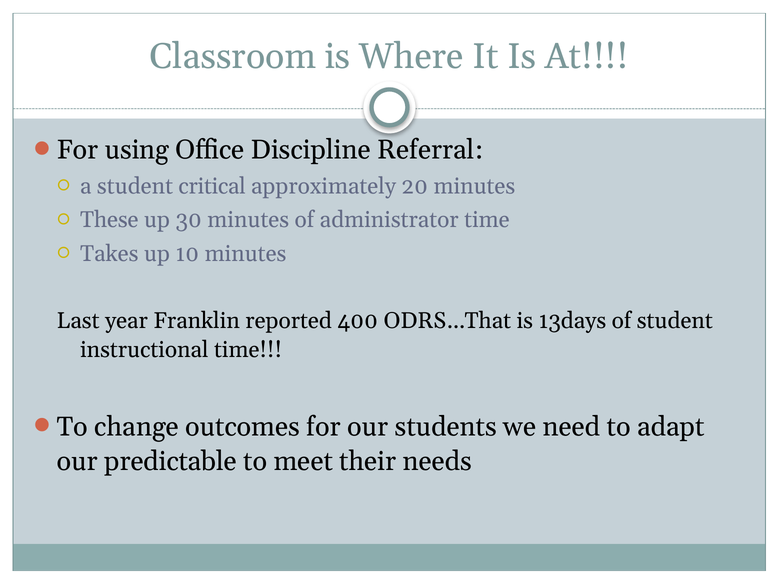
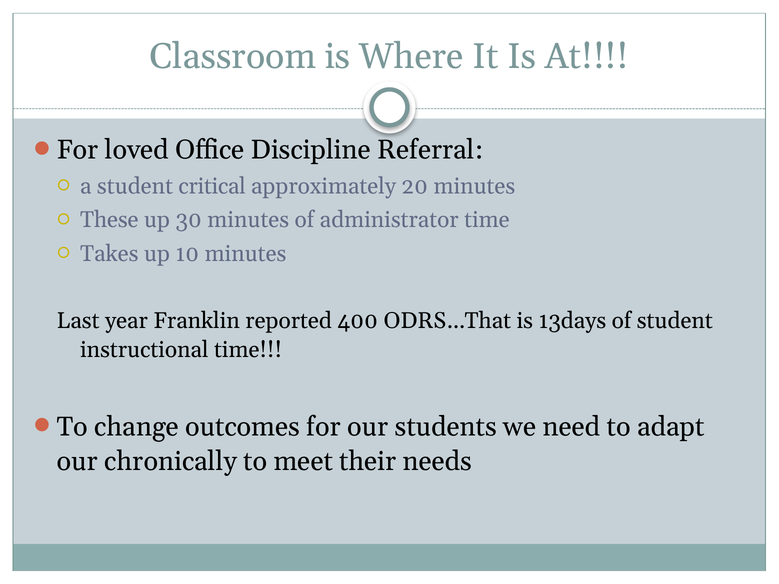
using: using -> loved
predictable: predictable -> chronically
